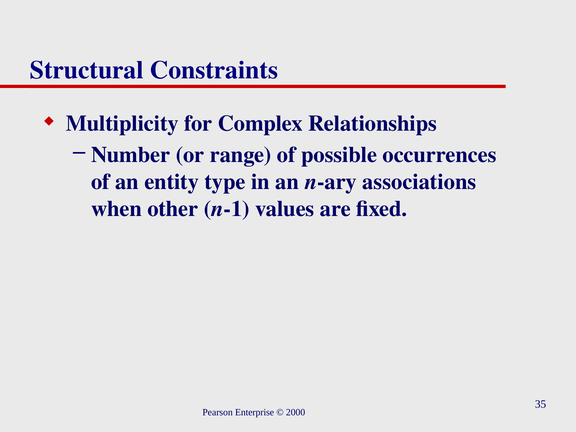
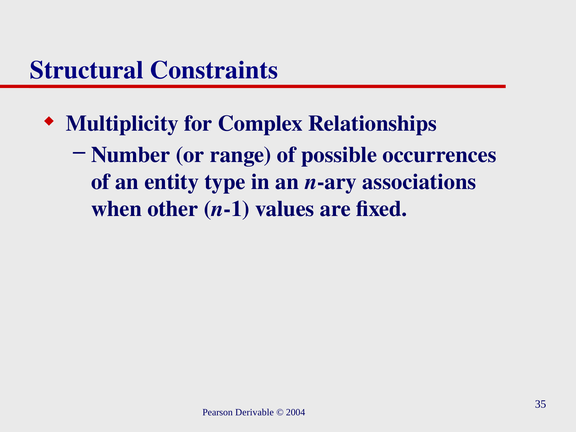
Enterprise: Enterprise -> Derivable
2000: 2000 -> 2004
